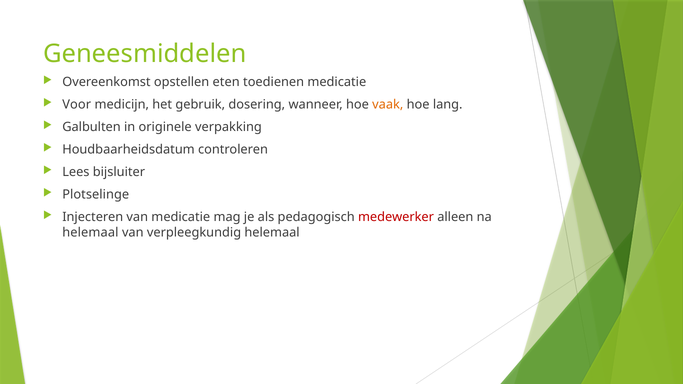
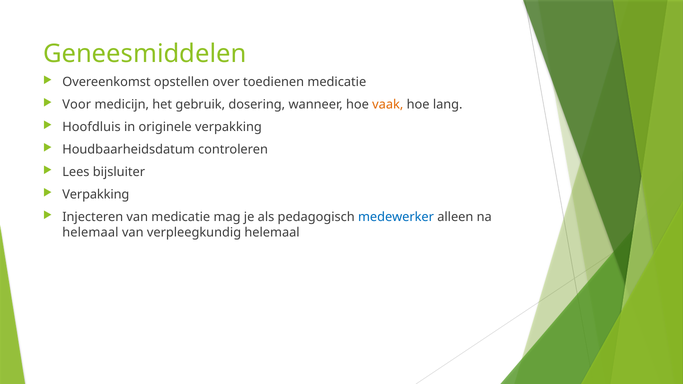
eten: eten -> over
Galbulten: Galbulten -> Hoofdluis
Plotselinge at (96, 195): Plotselinge -> Verpakking
medewerker colour: red -> blue
